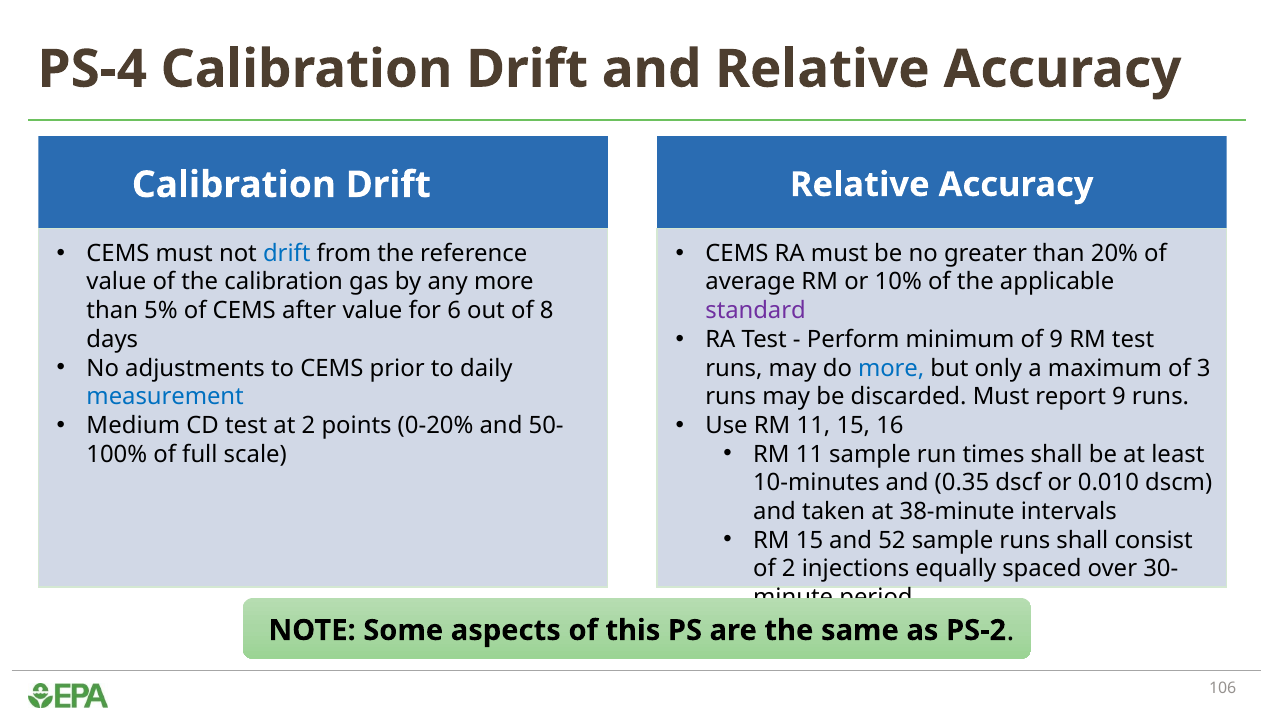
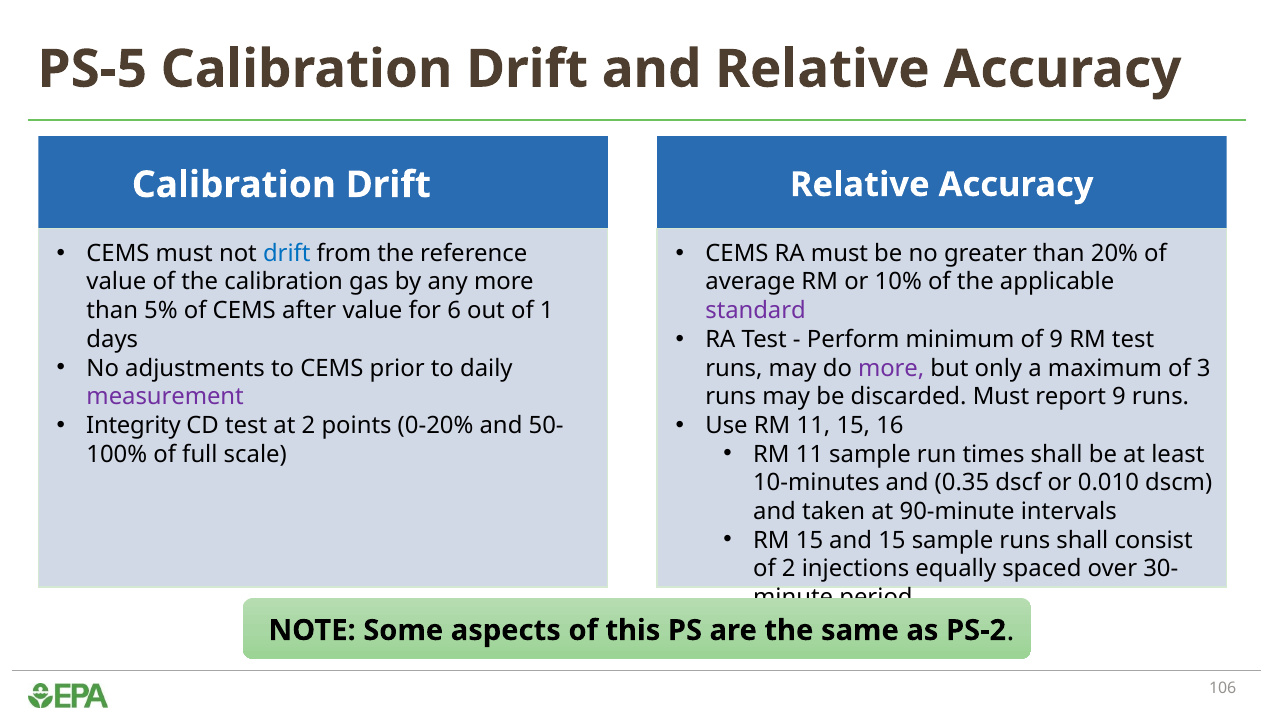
PS-4: PS-4 -> PS-5
8: 8 -> 1
more at (891, 368) colour: blue -> purple
measurement colour: blue -> purple
Medium: Medium -> Integrity
38-minute: 38-minute -> 90-minute
and 52: 52 -> 15
